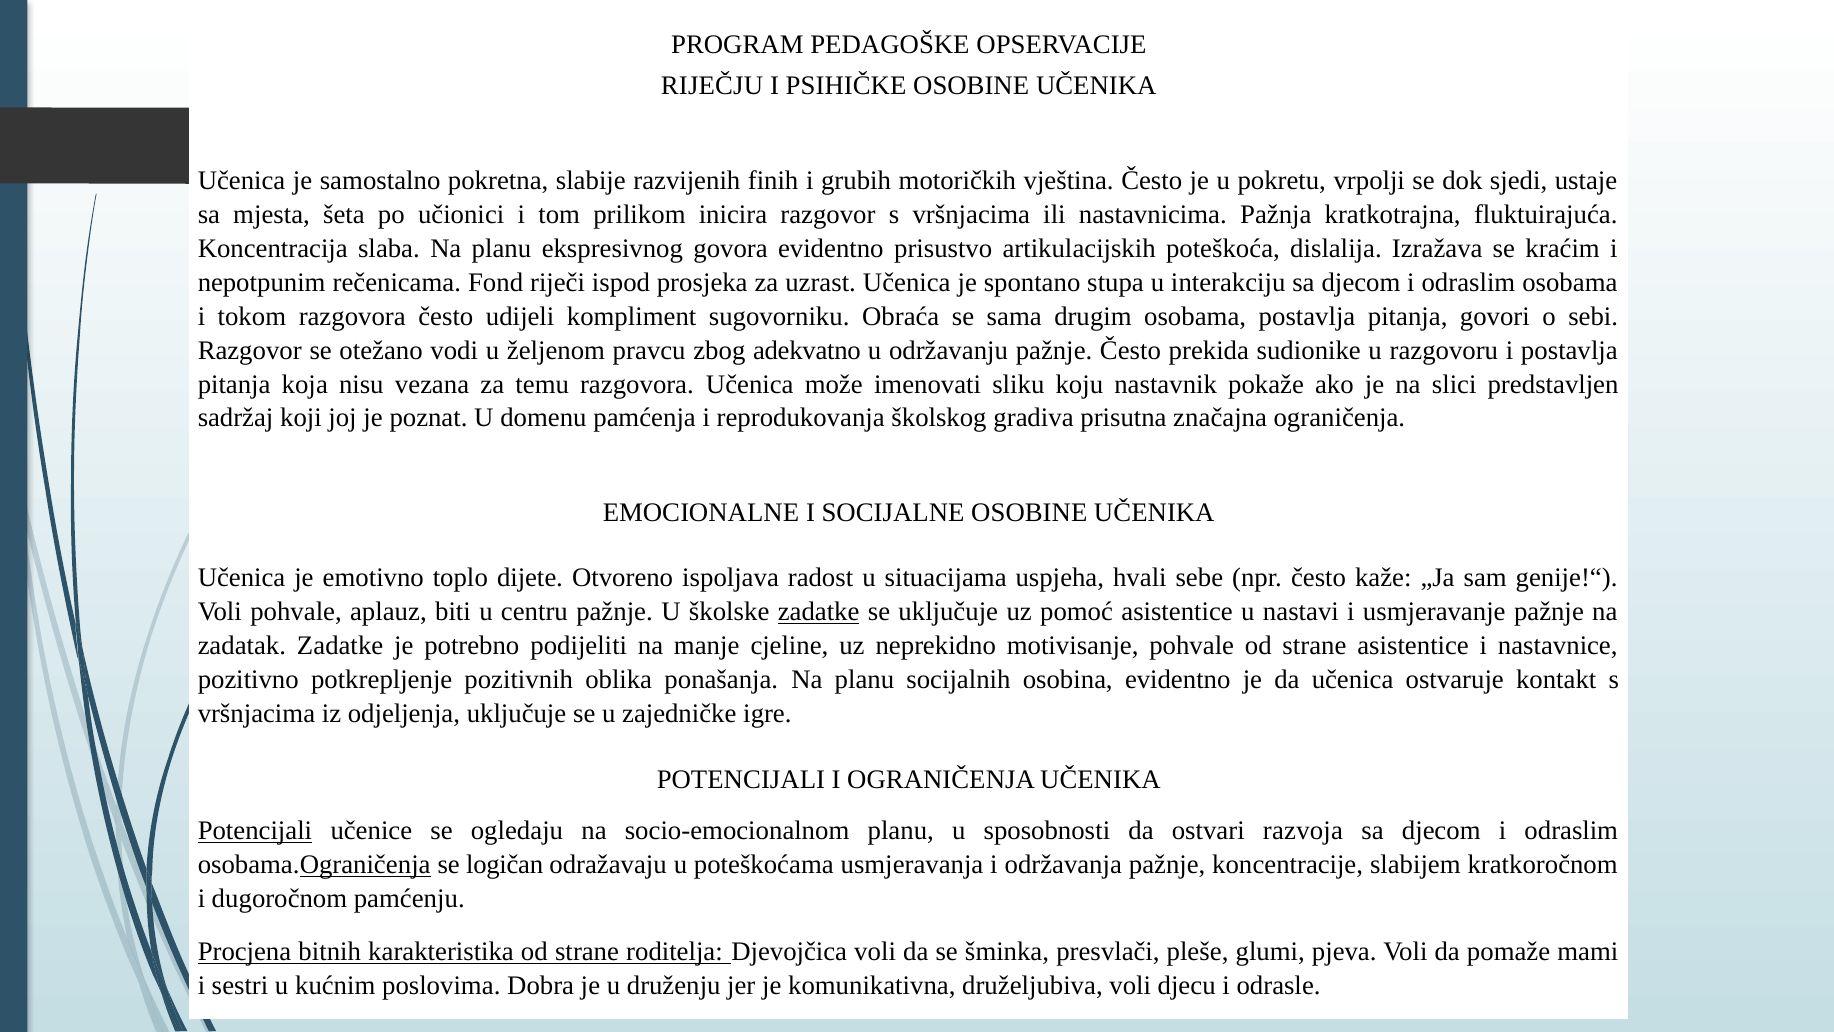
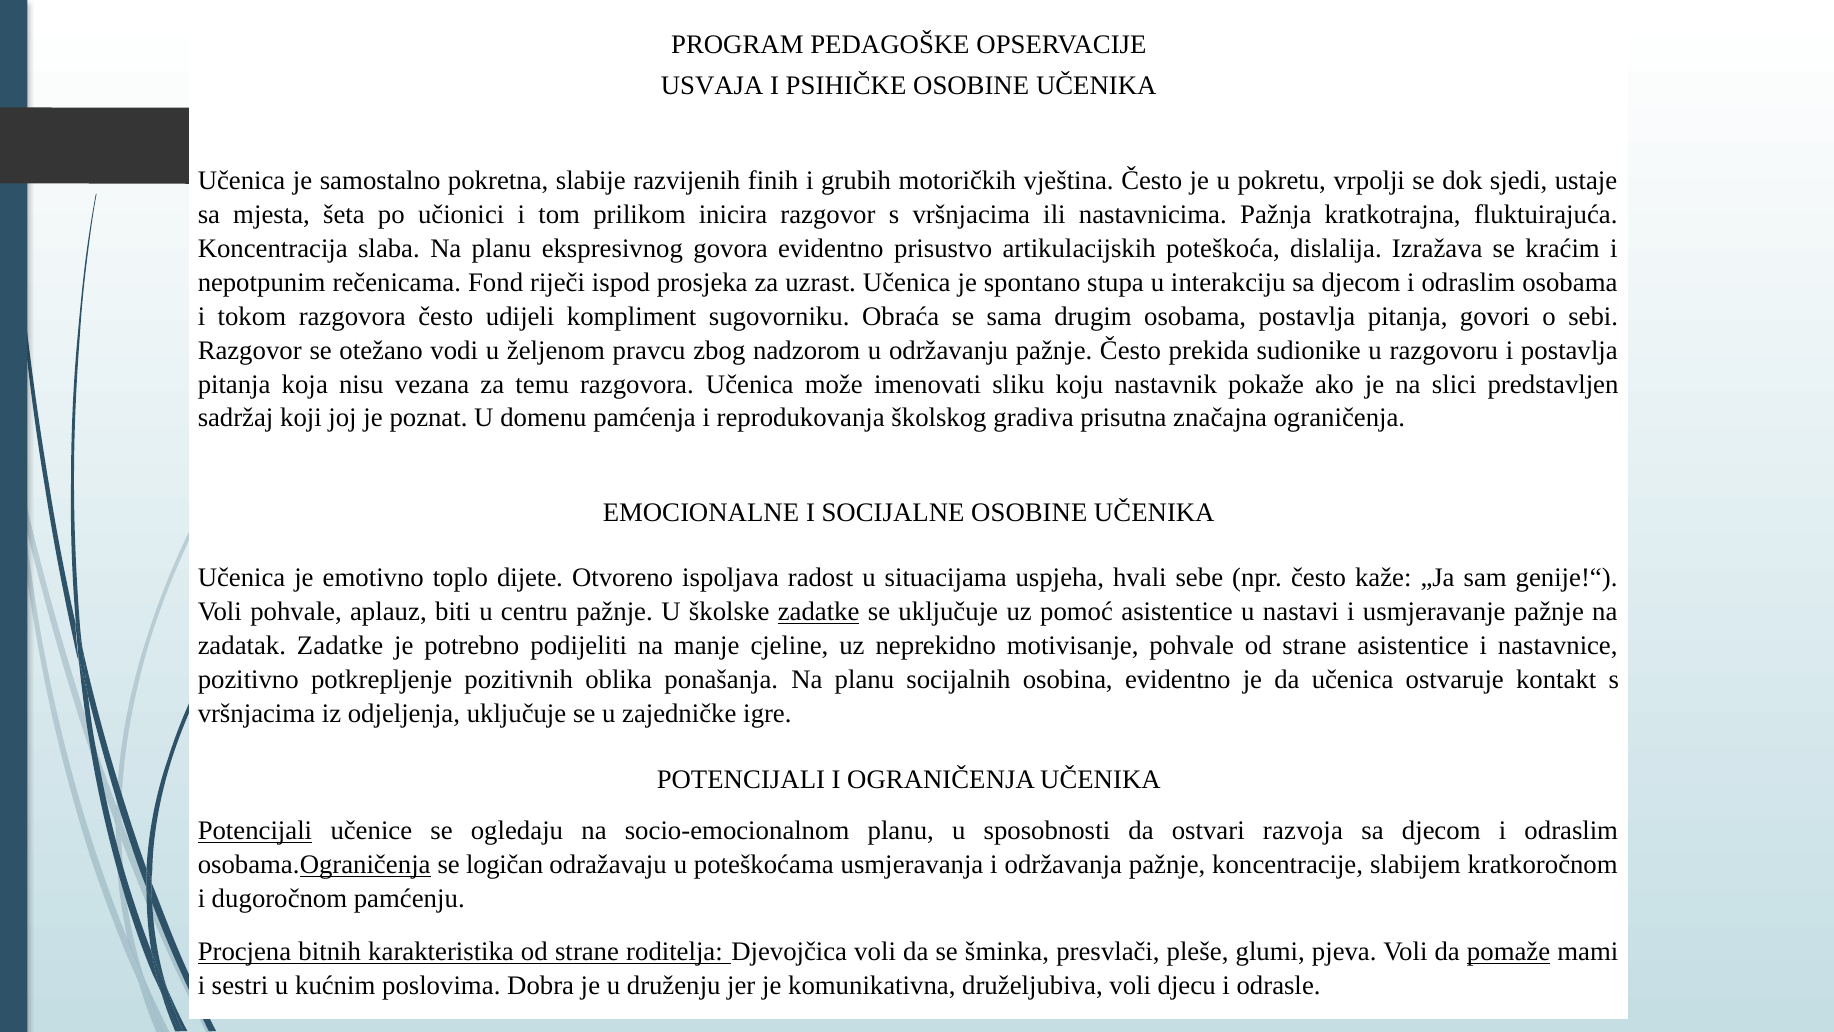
RIJEČJU: RIJEČJU -> USVAJA
adekvatno: adekvatno -> nadzorom
pomaže underline: none -> present
